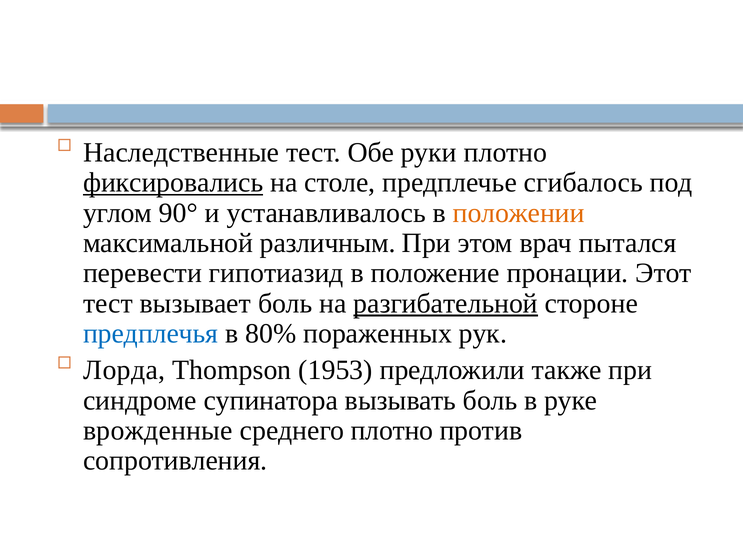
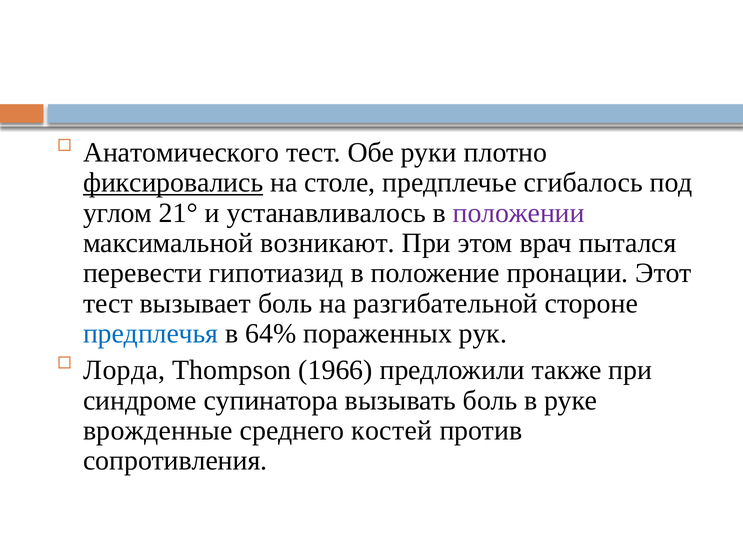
Наследственные: Наследственные -> Анатомического
90°: 90° -> 21°
положении colour: orange -> purple
различным: различным -> возникают
разгибательной underline: present -> none
80%: 80% -> 64%
1953: 1953 -> 1966
среднего плотно: плотно -> костей
